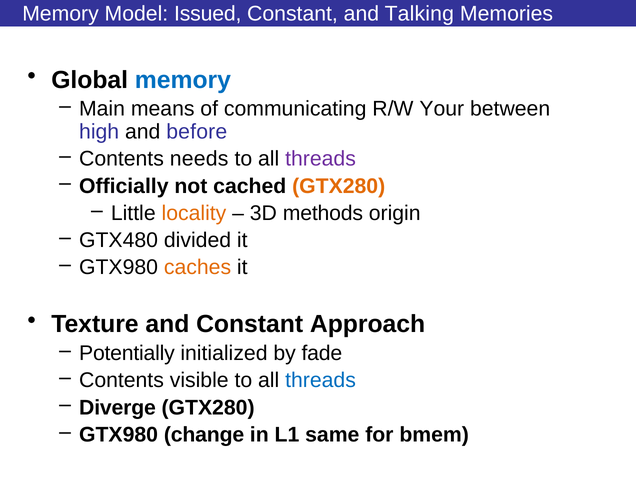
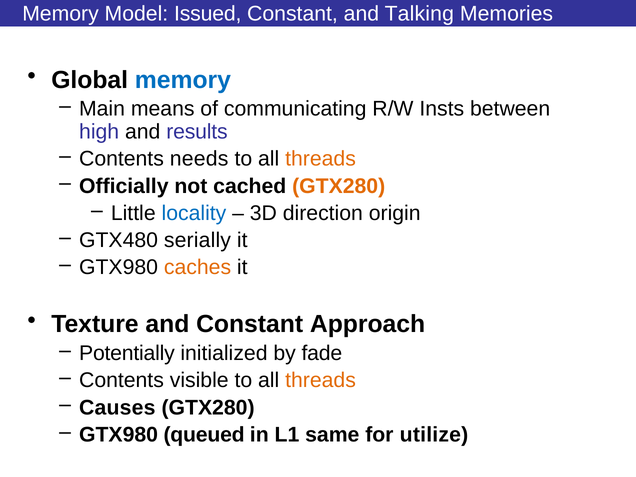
Your: Your -> Insts
before: before -> results
threads at (321, 159) colour: purple -> orange
locality colour: orange -> blue
methods: methods -> direction
divided: divided -> serially
threads at (321, 380) colour: blue -> orange
Diverge: Diverge -> Causes
change: change -> queued
bmem: bmem -> utilize
